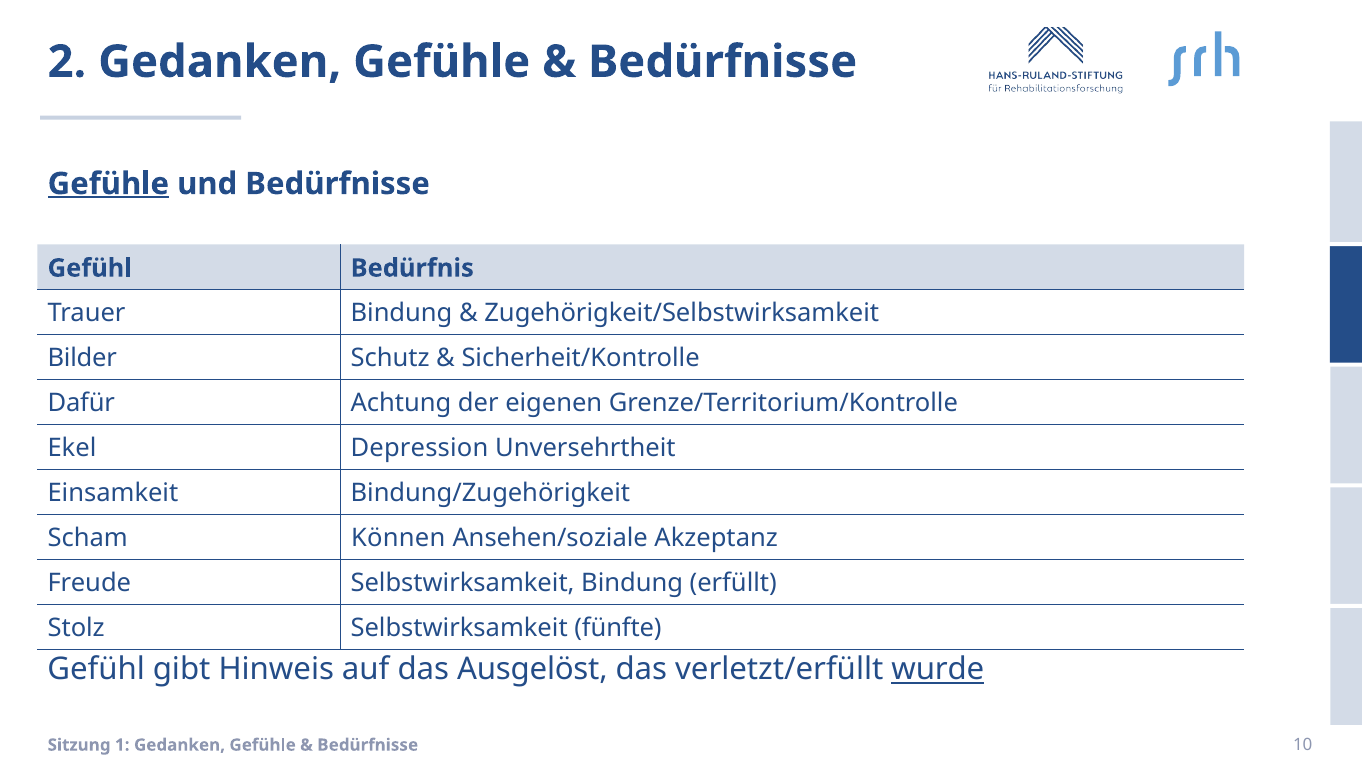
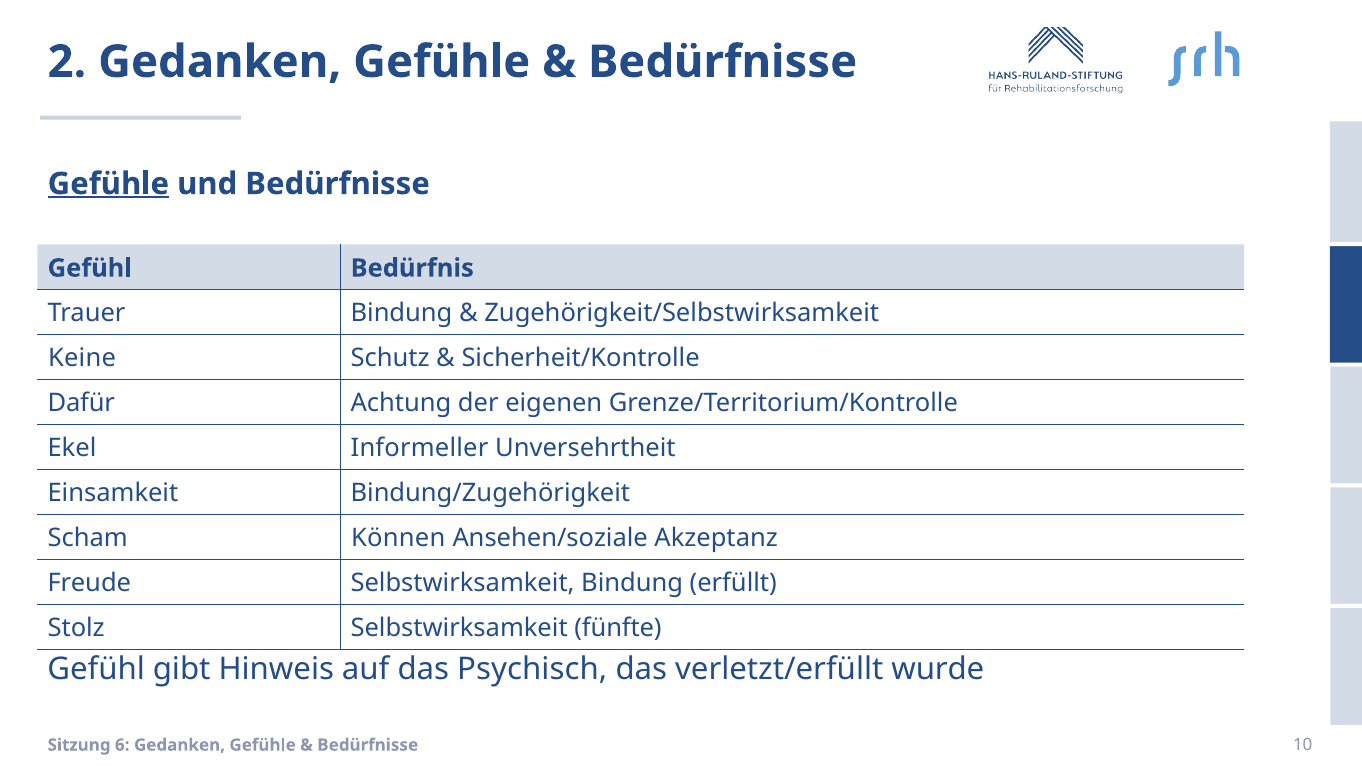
Bilder: Bilder -> Keine
Depression: Depression -> Informeller
Ausgelöst: Ausgelöst -> Psychisch
wurde underline: present -> none
1: 1 -> 6
